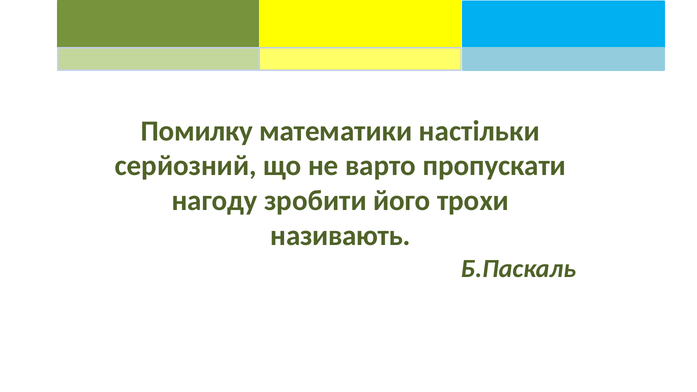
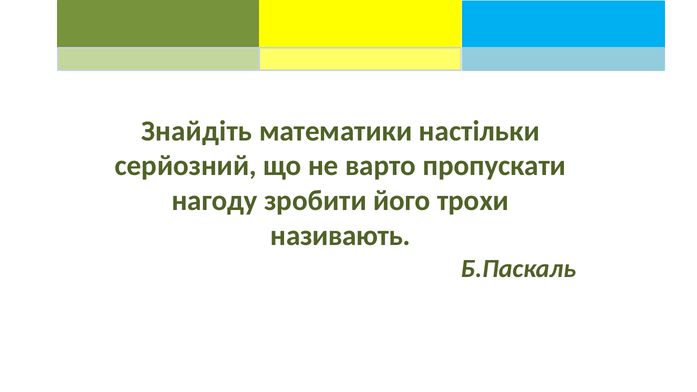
Помилку: Помилку -> Знайдіть
